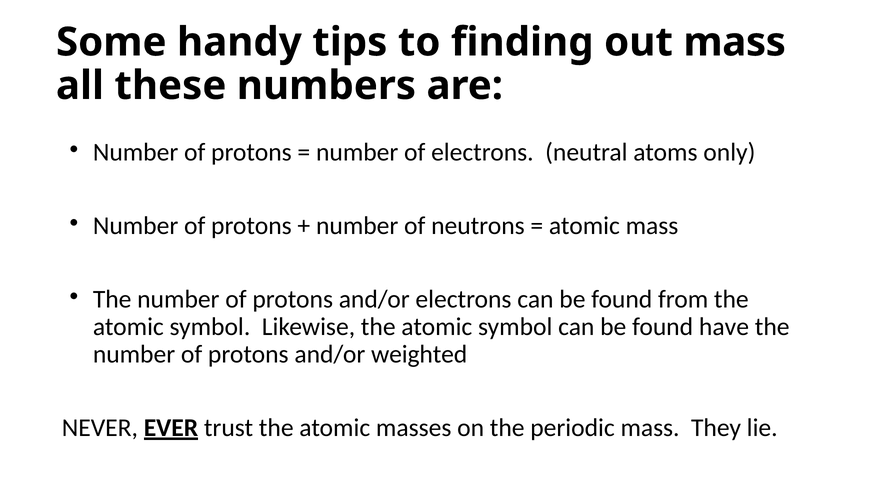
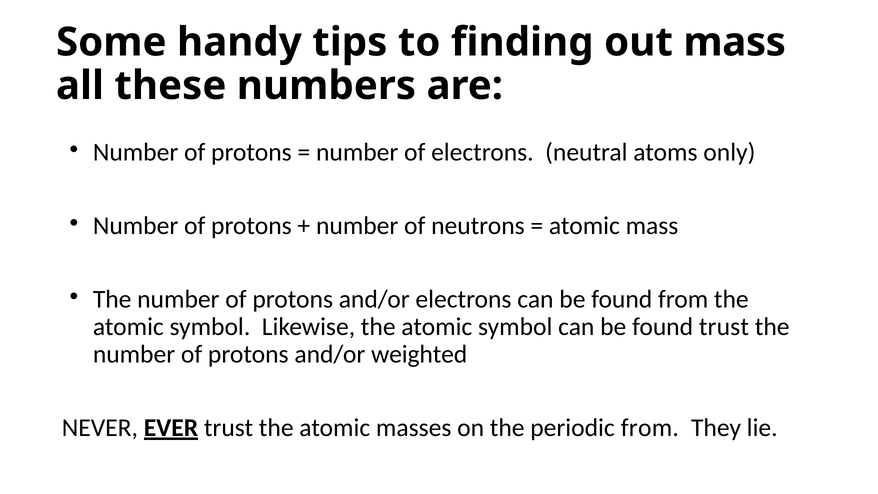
found have: have -> trust
periodic mass: mass -> from
